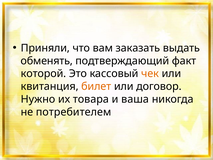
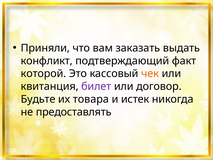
обменять: обменять -> конфликт
билет colour: orange -> purple
Нужно: Нужно -> Будьте
ваша: ваша -> истек
потребителем: потребителем -> предоставлять
